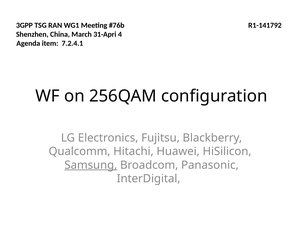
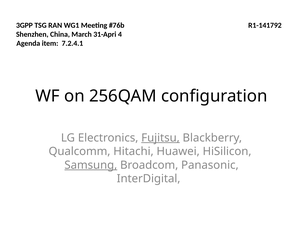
Fujitsu underline: none -> present
